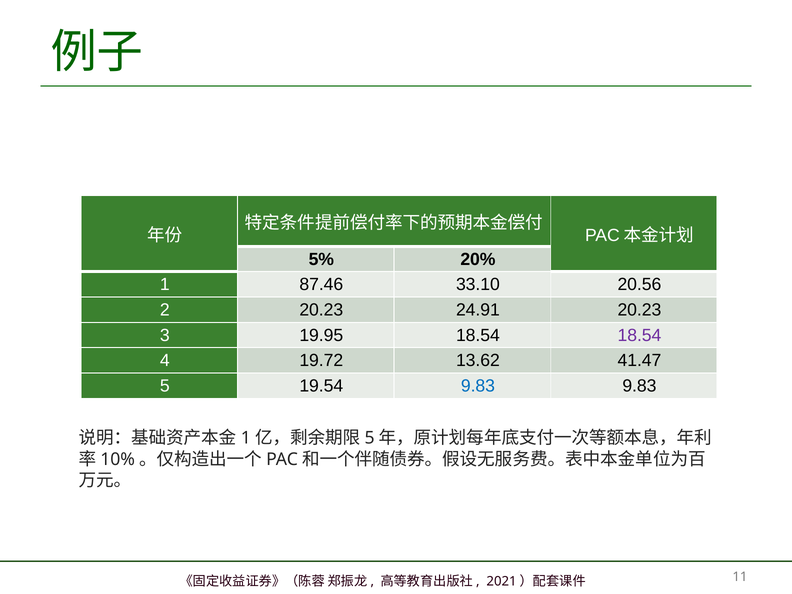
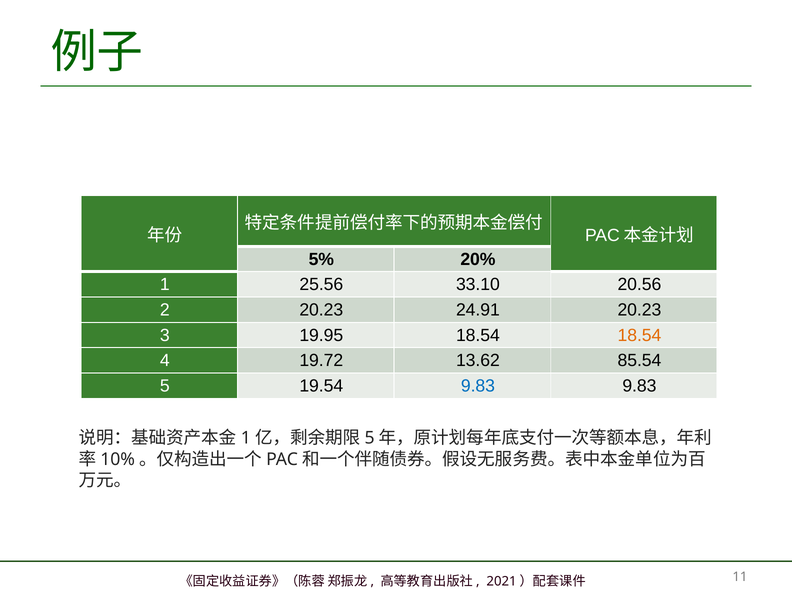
87.46: 87.46 -> 25.56
18.54 at (639, 335) colour: purple -> orange
41.47: 41.47 -> 85.54
